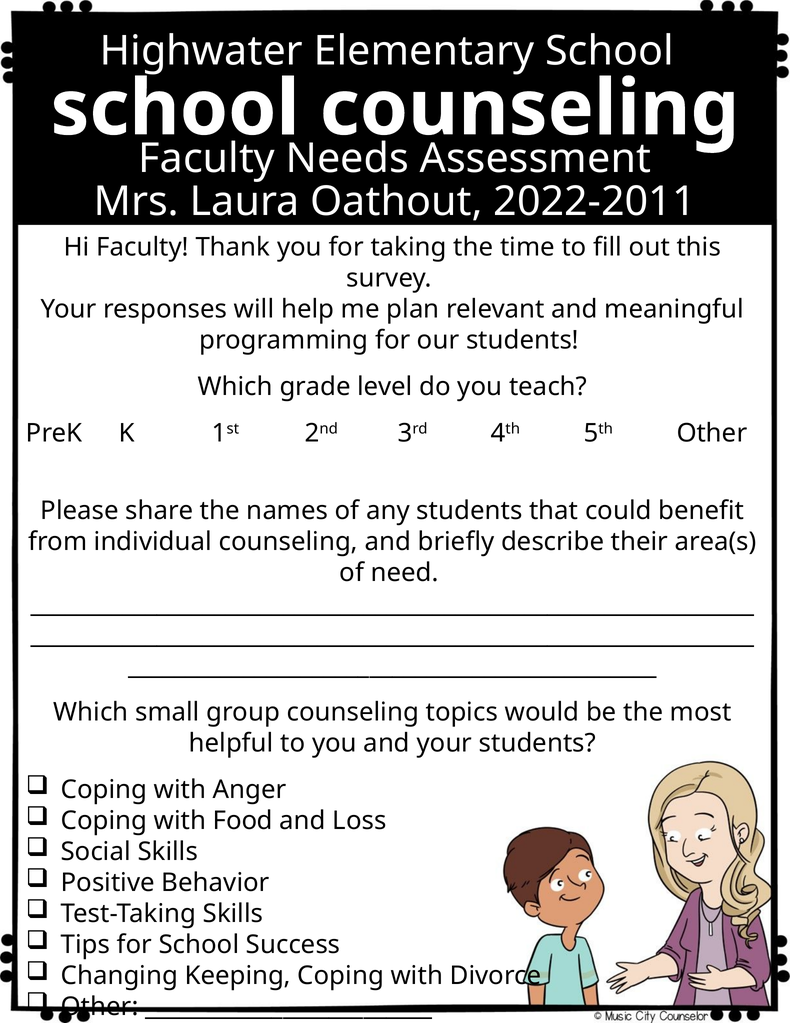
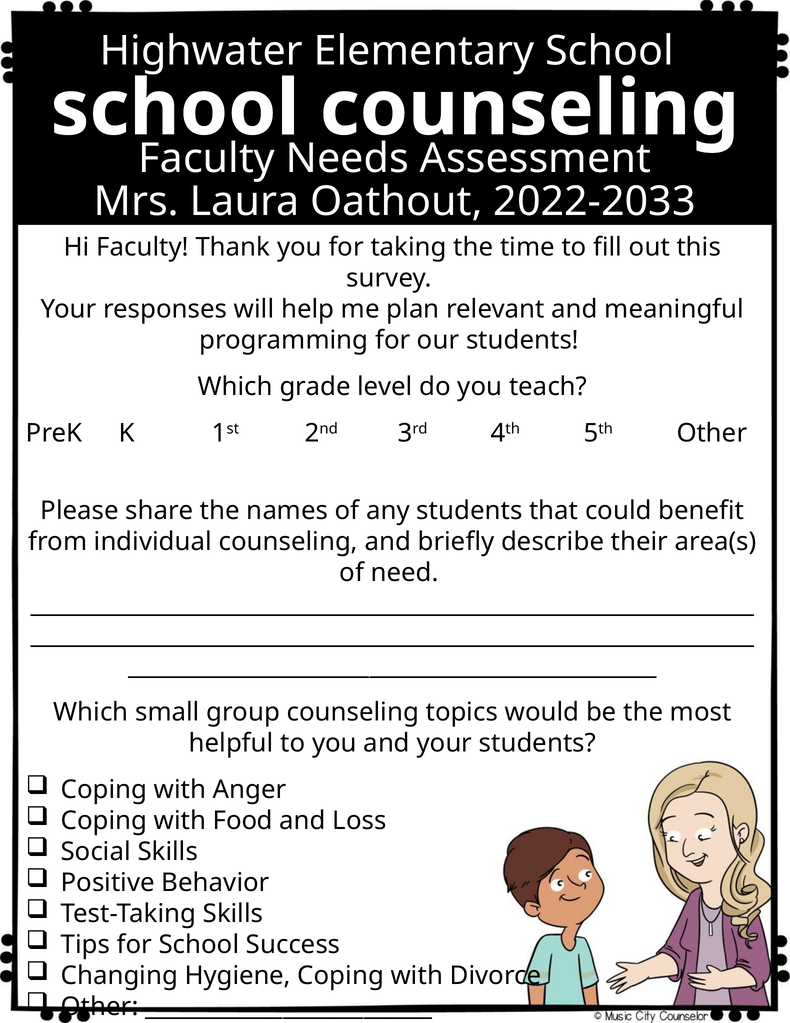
2022-2011: 2022-2011 -> 2022-2033
Keeping: Keeping -> Hygiene
